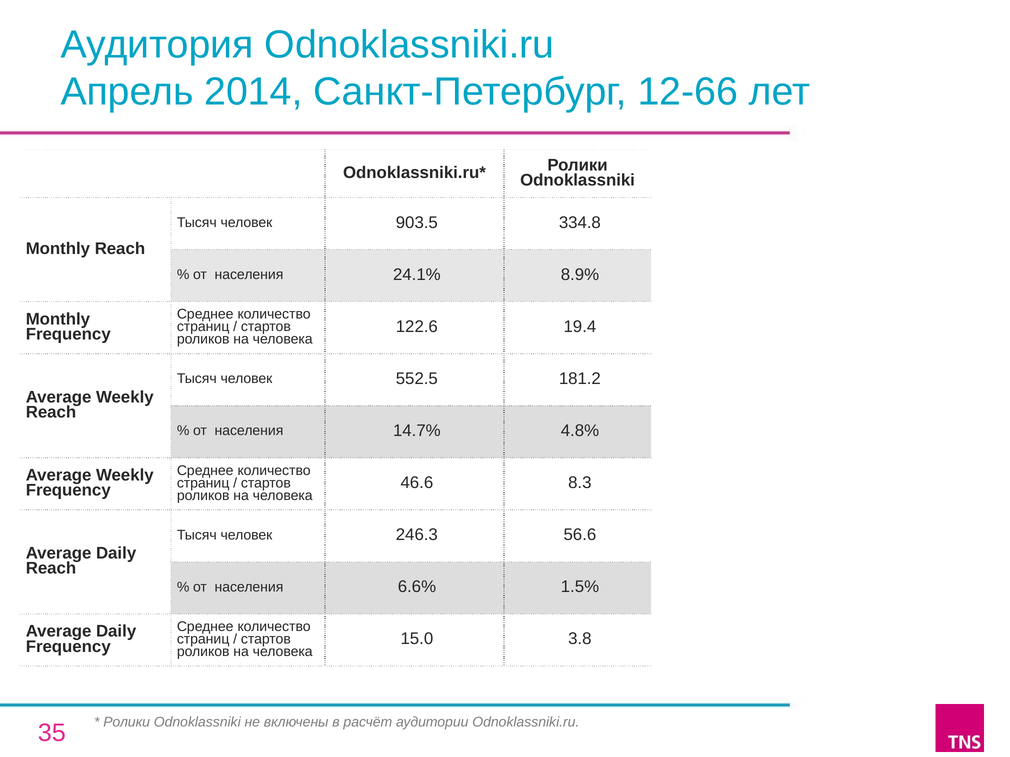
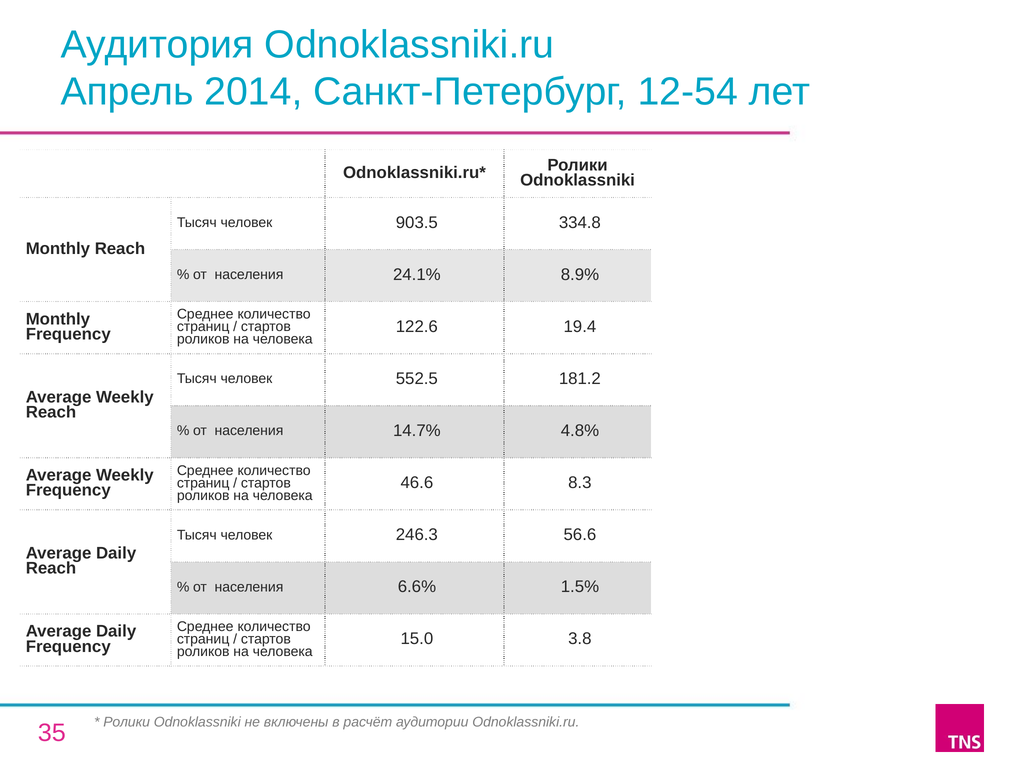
12-66: 12-66 -> 12-54
